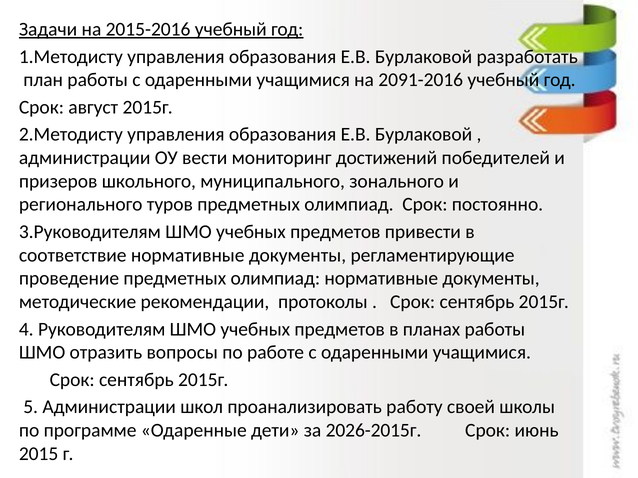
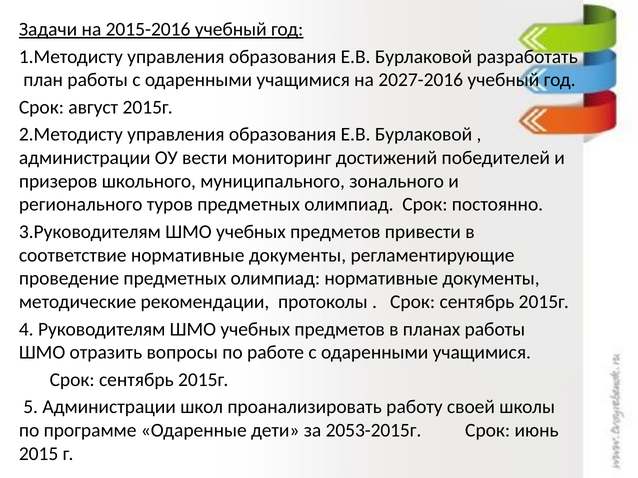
2091-2016: 2091-2016 -> 2027-2016
2026-2015г: 2026-2015г -> 2053-2015г
